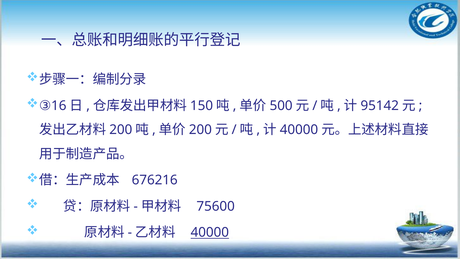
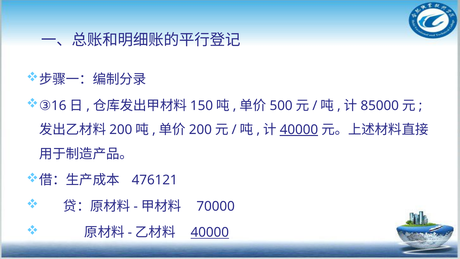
95142: 95142 -> 85000
40000 at (299, 130) underline: none -> present
676216: 676216 -> 476121
75600: 75600 -> 70000
